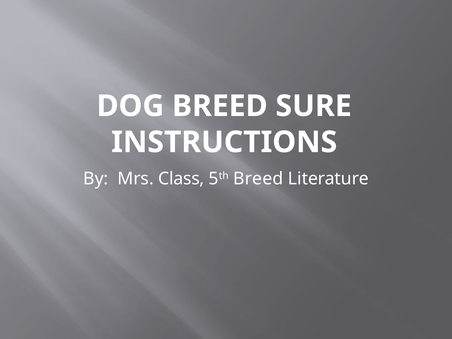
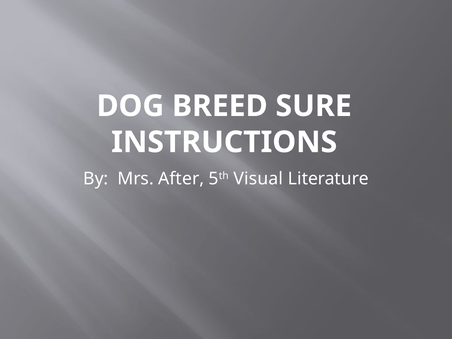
Class: Class -> After
5th Breed: Breed -> Visual
